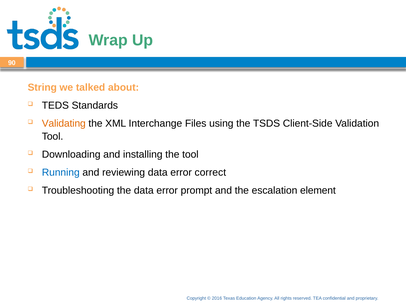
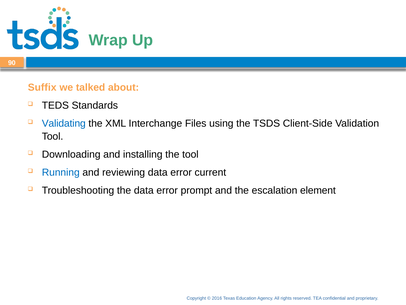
String: String -> Suffix
Validating colour: orange -> blue
correct: correct -> current
